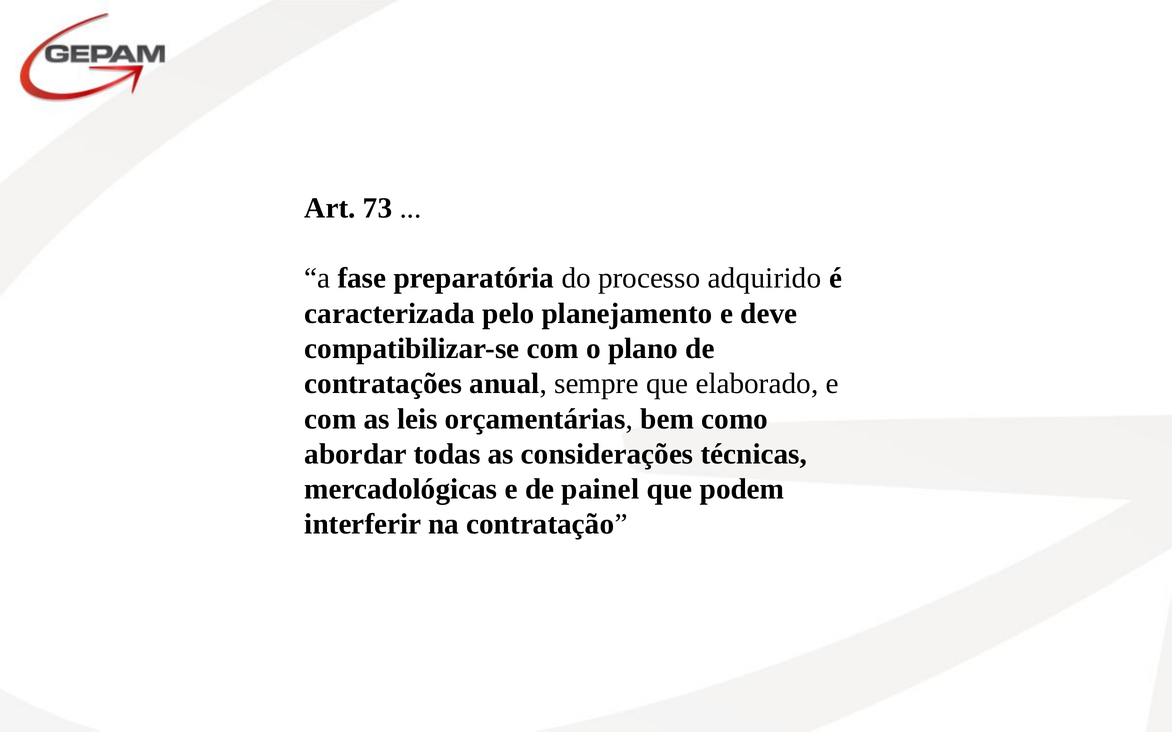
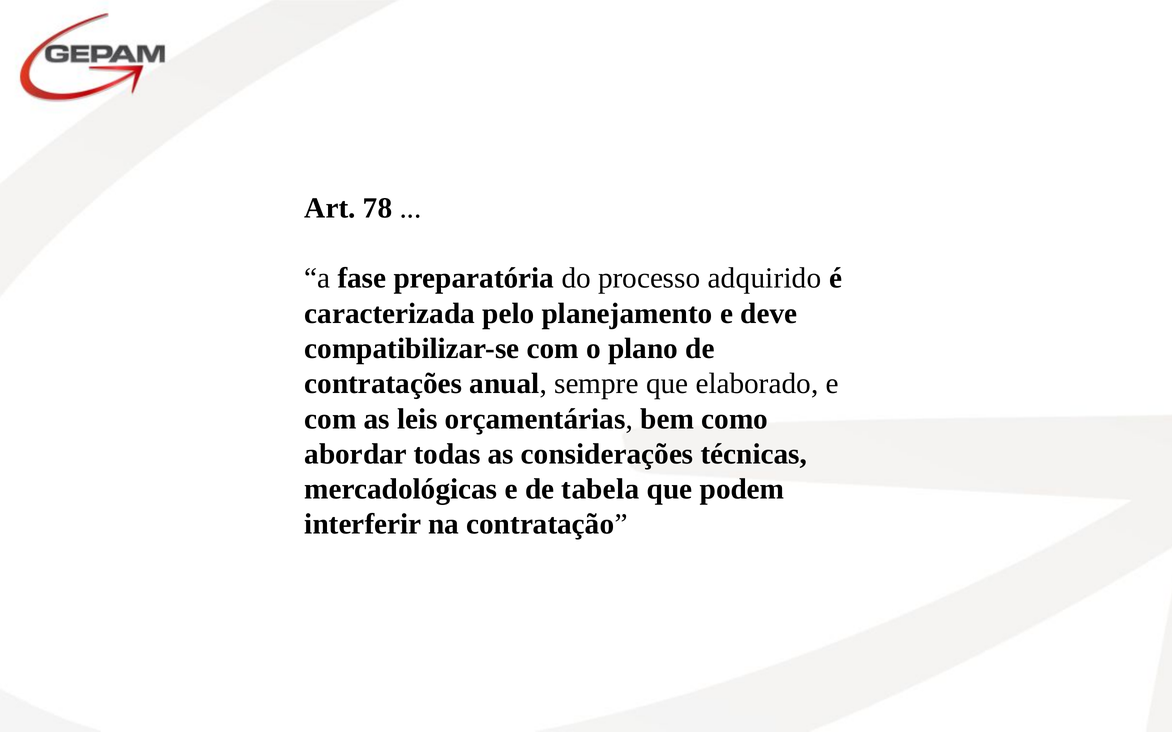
73: 73 -> 78
painel: painel -> tabela
